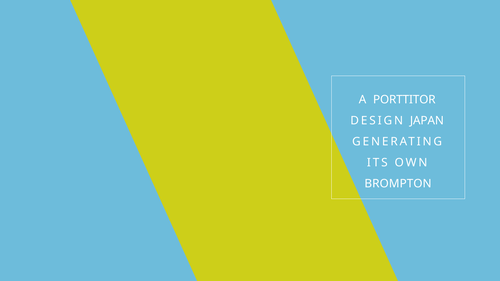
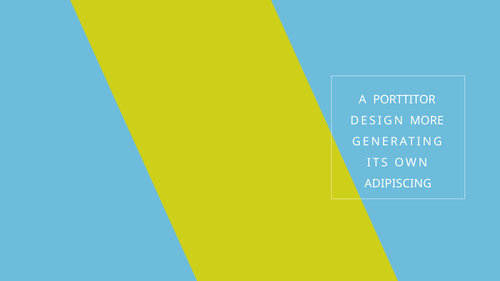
JAPAN: JAPAN -> MORE
BROMPTON: BROMPTON -> ADIPISCING
